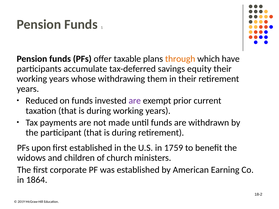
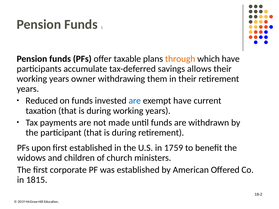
equity: equity -> allows
whose: whose -> owner
are at (135, 101) colour: purple -> blue
exempt prior: prior -> have
Earning: Earning -> Offered
64: 64 -> 15
